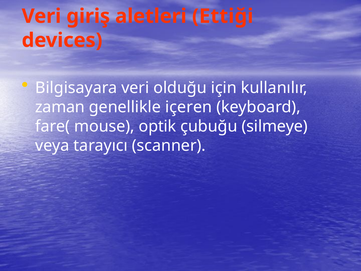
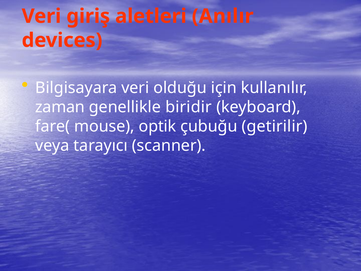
Ettiği: Ettiği -> Anılır
içeren: içeren -> biridir
silmeye: silmeye -> getirilir
